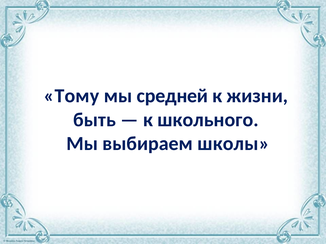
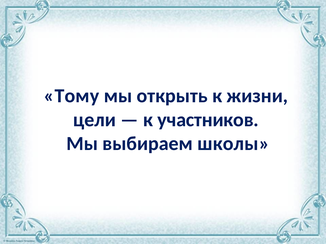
средней: средней -> открыть
быть: быть -> цели
школьного: школьного -> участников
